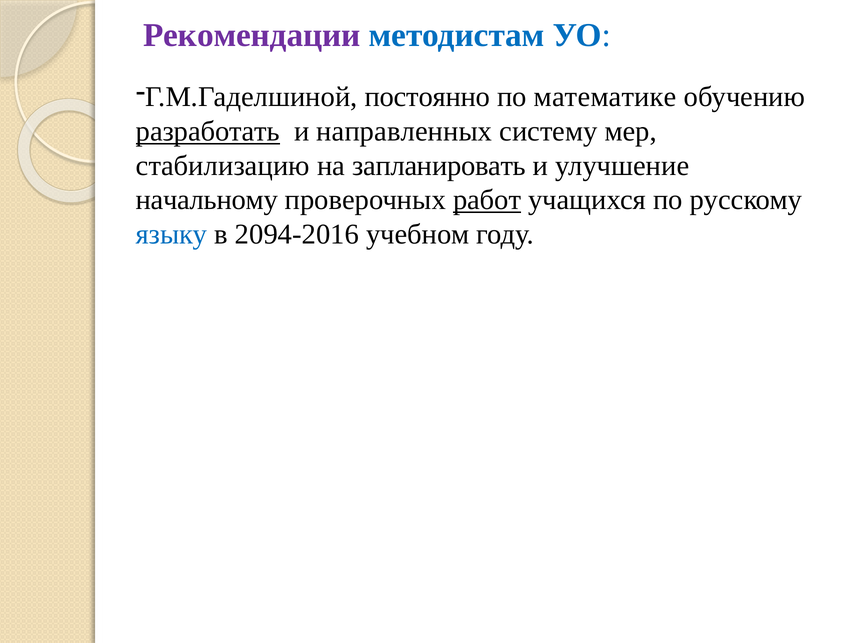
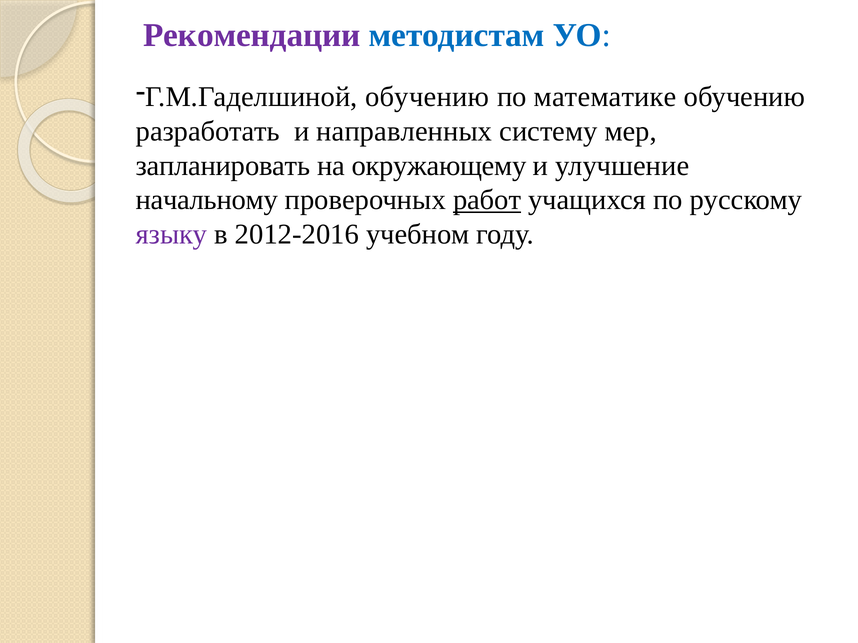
Г.М.Гаделшиной постоянно: постоянно -> обучению
разработать underline: present -> none
стабилизацию: стабилизацию -> запланировать
запланировать: запланировать -> окружающему
языку colour: blue -> purple
2094-2016: 2094-2016 -> 2012-2016
